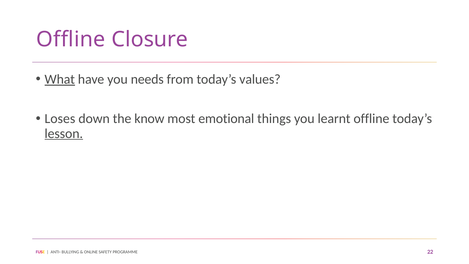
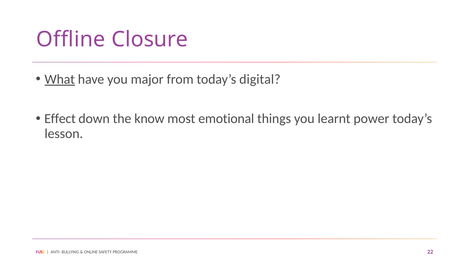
needs: needs -> major
values: values -> digital
Loses: Loses -> Effect
learnt offline: offline -> power
lesson underline: present -> none
